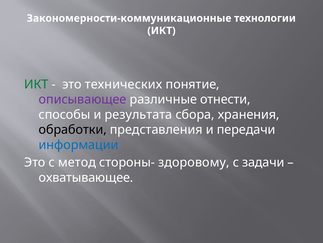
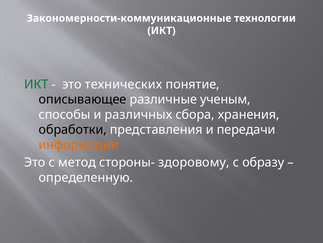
описывающее colour: purple -> black
отнести: отнести -> ученым
результата: результата -> различных
информации colour: blue -> orange
задачи: задачи -> образу
охватывающее: охватывающее -> определенную
